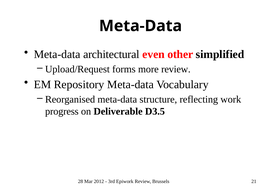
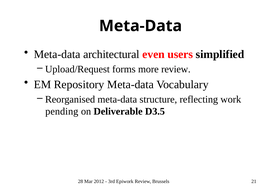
other: other -> users
progress: progress -> pending
